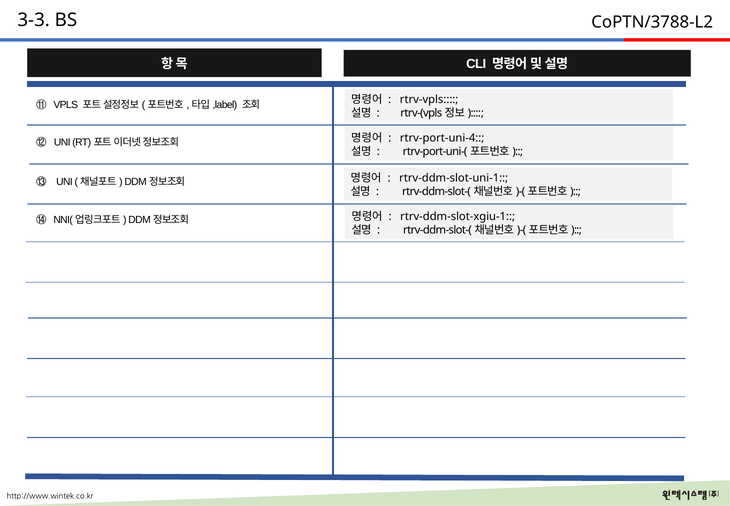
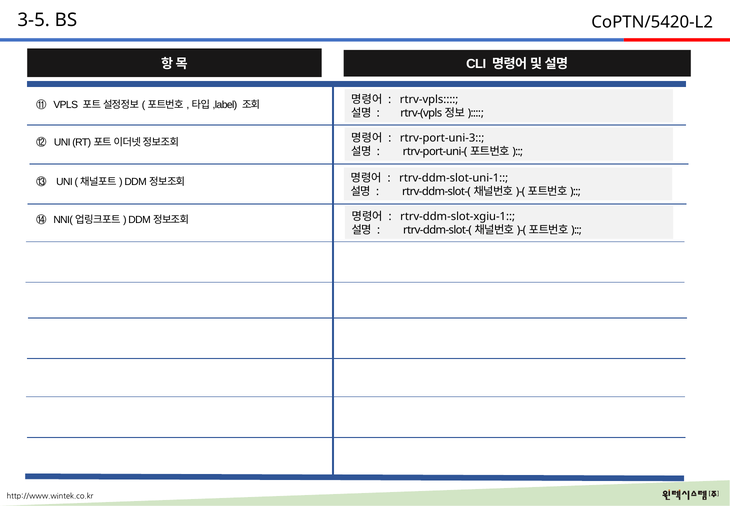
3-3: 3-3 -> 3-5
CoPTN/3788-L2: CoPTN/3788-L2 -> CoPTN/5420-L2
rtrv-port-uni-4: rtrv-port-uni-4 -> rtrv-port-uni-3
